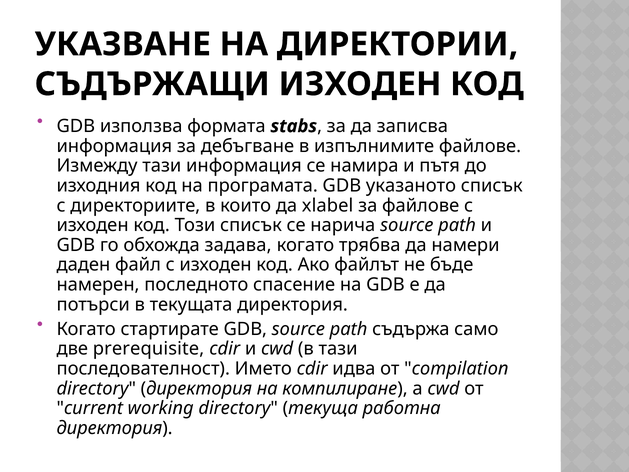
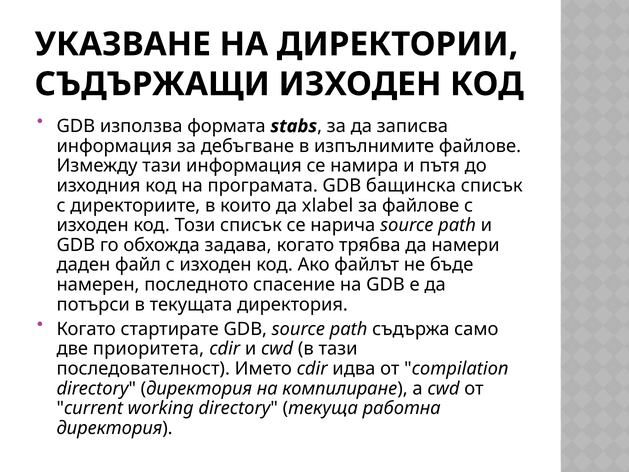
указаното: указаното -> бащинска
prerequisite: prerequisite -> приоритета
